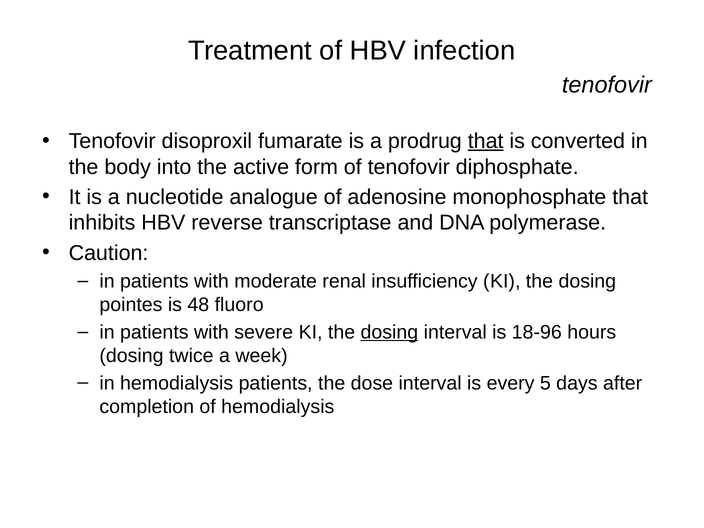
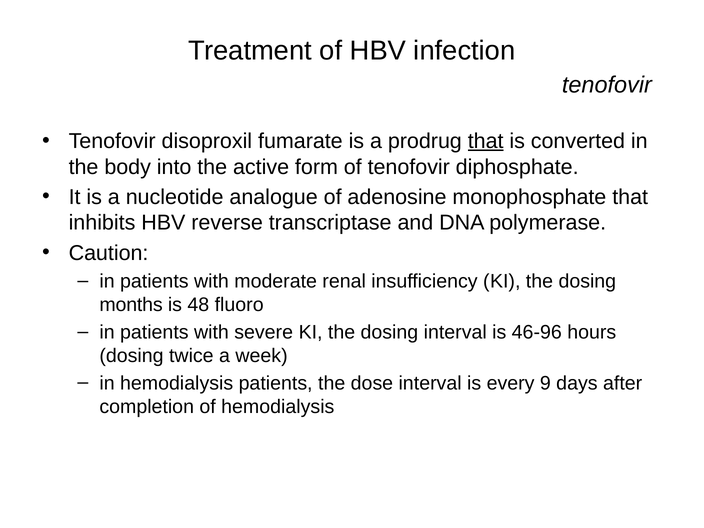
pointes: pointes -> months
dosing at (389, 332) underline: present -> none
18-96: 18-96 -> 46-96
5: 5 -> 9
